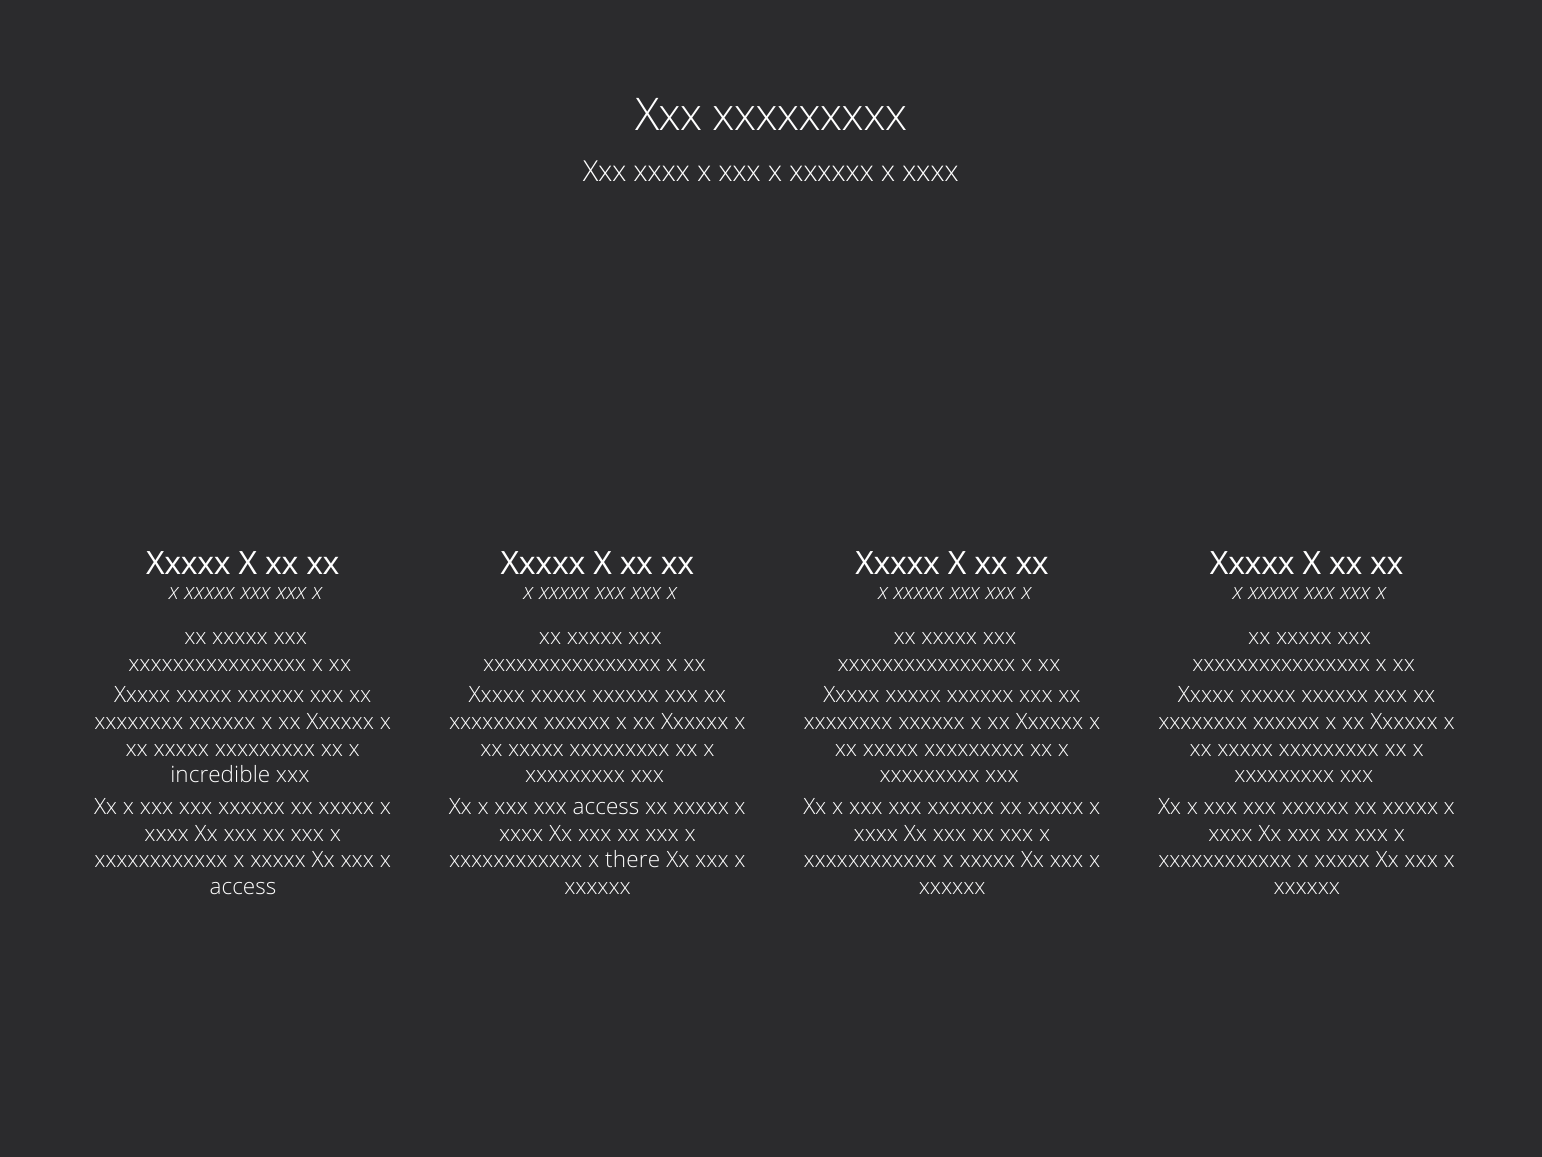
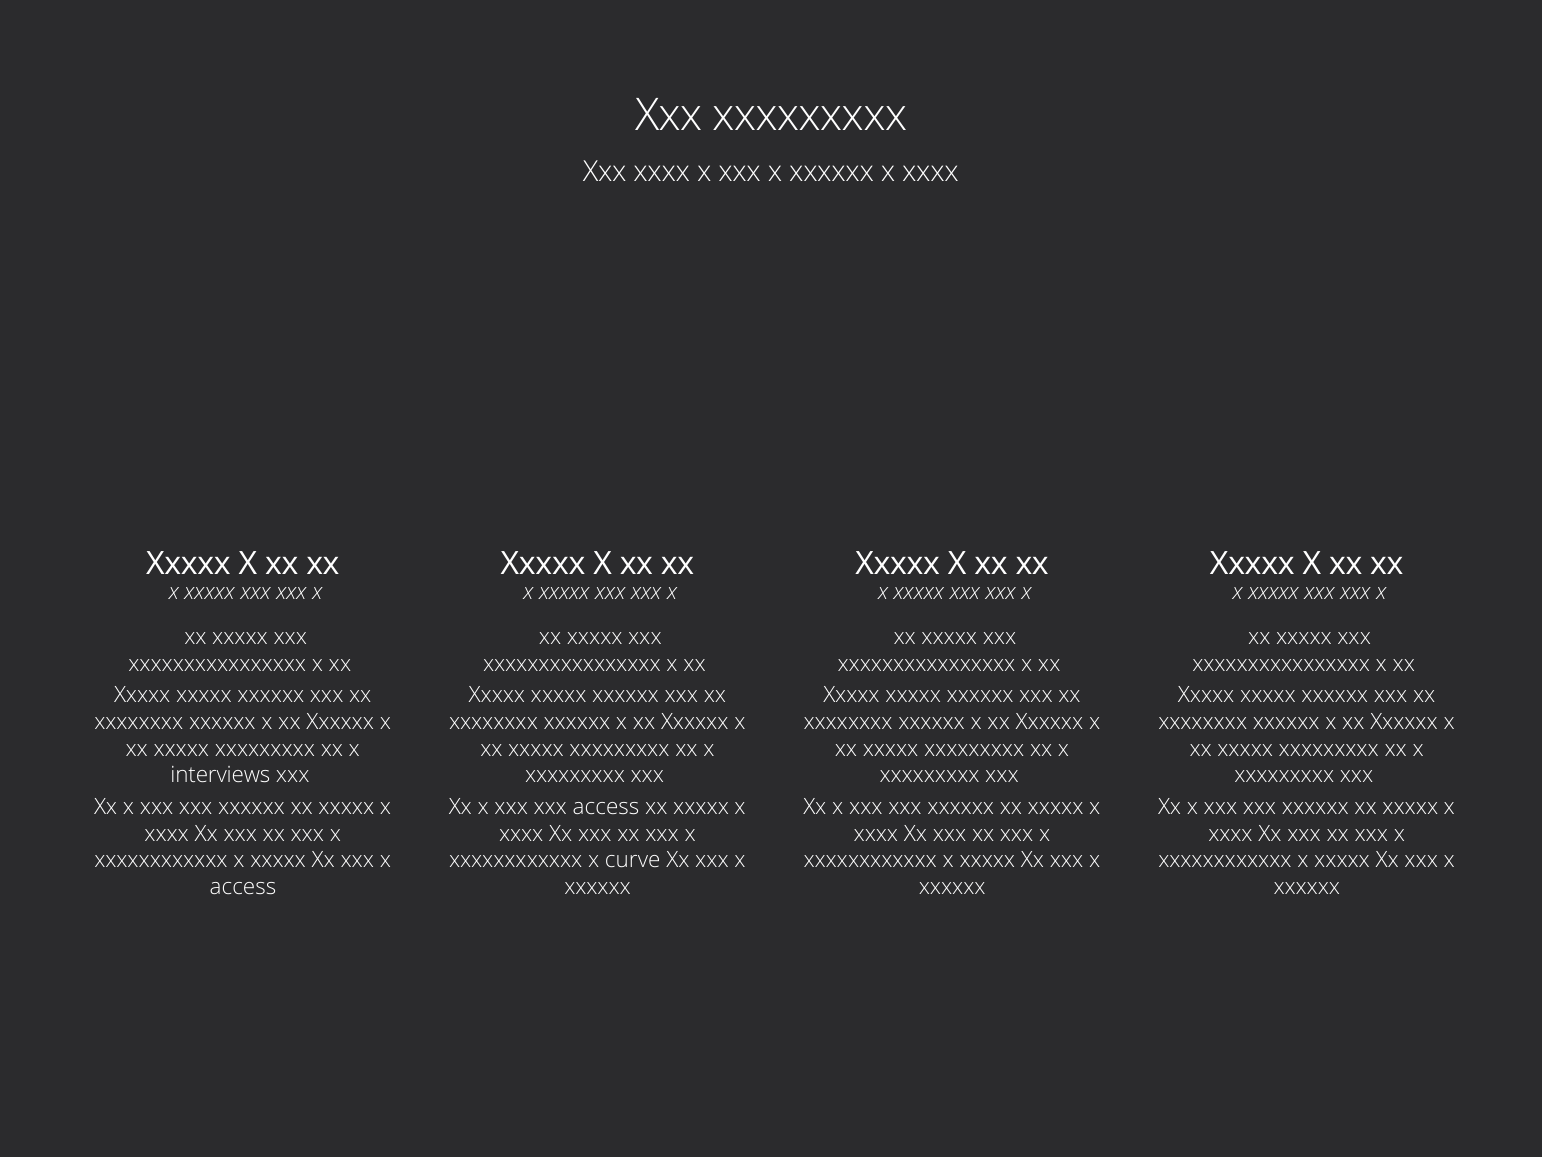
incredible: incredible -> interviews
there: there -> curve
